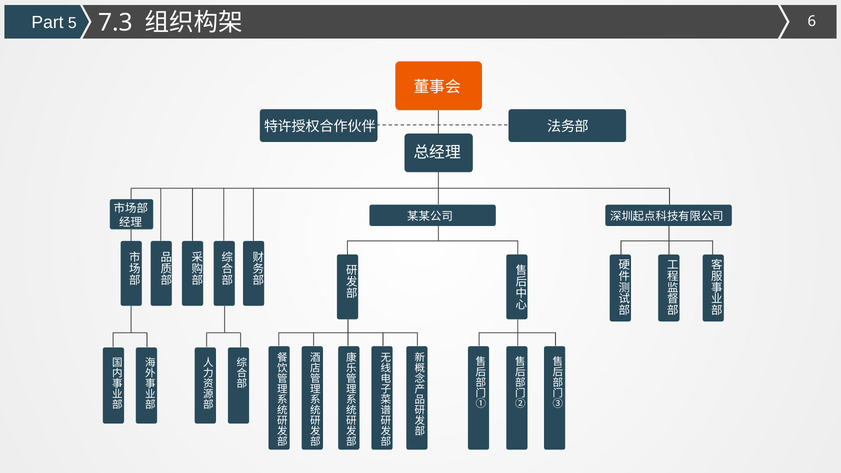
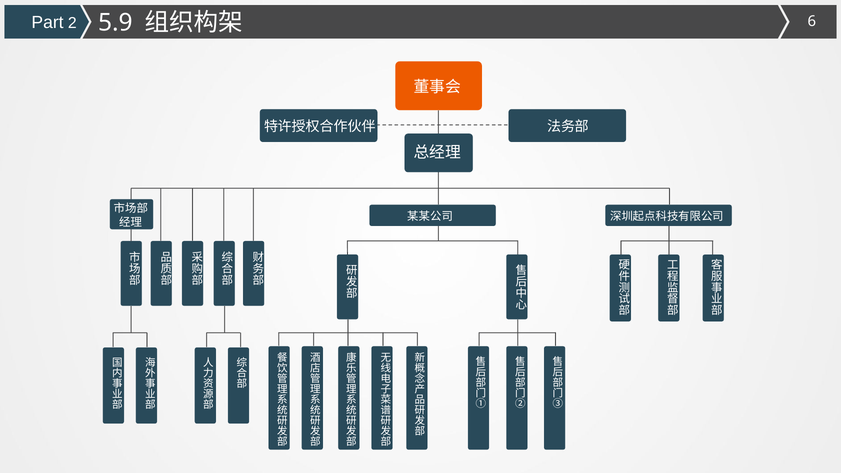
5: 5 -> 2
7.3: 7.3 -> 5.9
